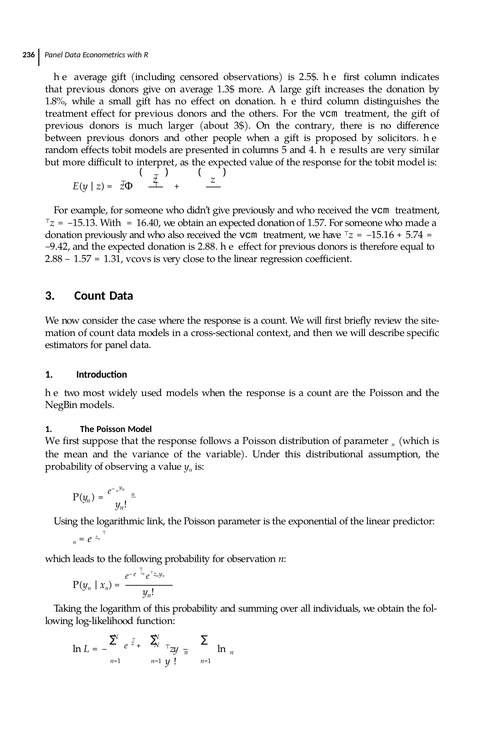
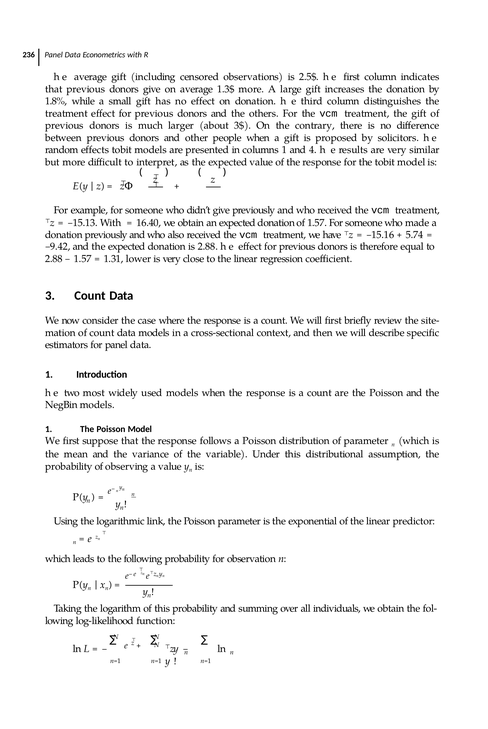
columns 5: 5 -> 1
vcovs: vcovs -> lower
